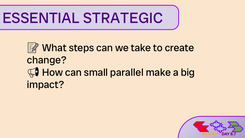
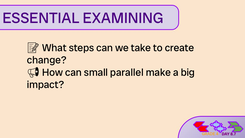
STRATEGIC: STRATEGIC -> EXAMINING
